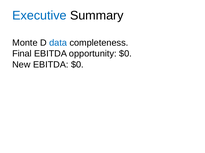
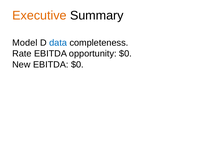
Executive colour: blue -> orange
Monte: Monte -> Model
Final: Final -> Rate
